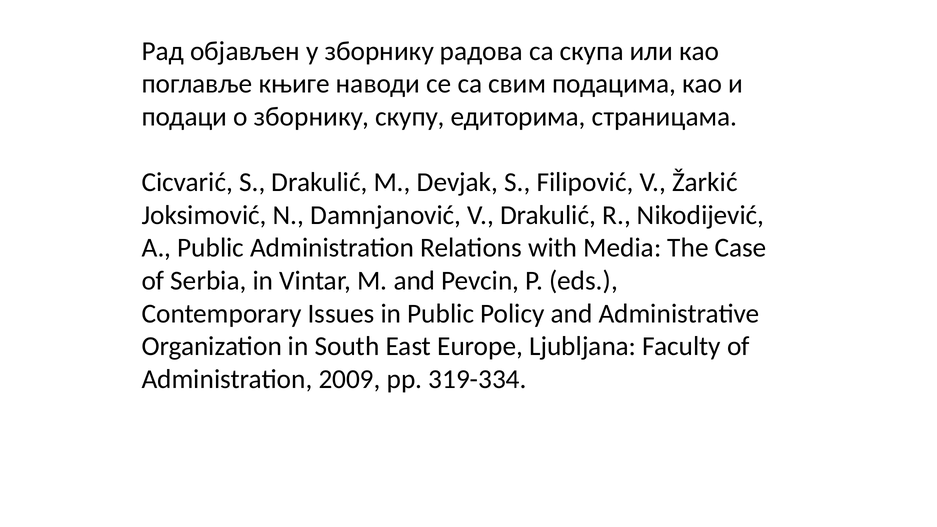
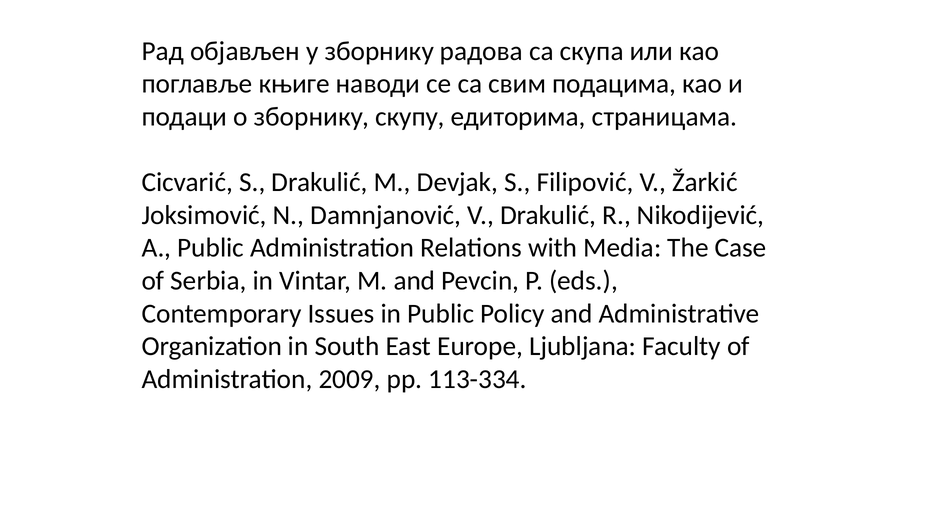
319-334: 319-334 -> 113-334
